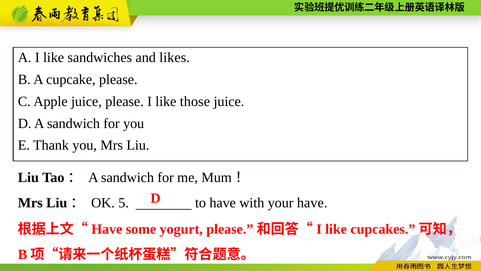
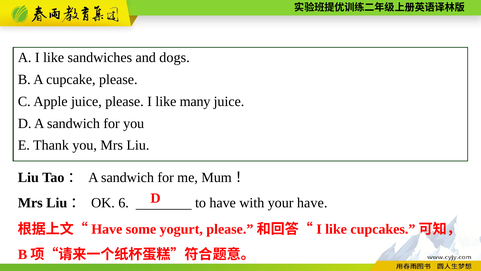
likes: likes -> dogs
those: those -> many
5: 5 -> 6
